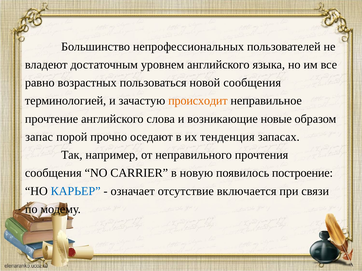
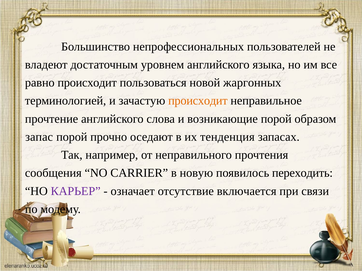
равно возрастных: возрастных -> происходит
новой сообщения: сообщения -> жаргонных
возникающие новые: новые -> порой
построение: построение -> переходить
КАРЬЕР colour: blue -> purple
